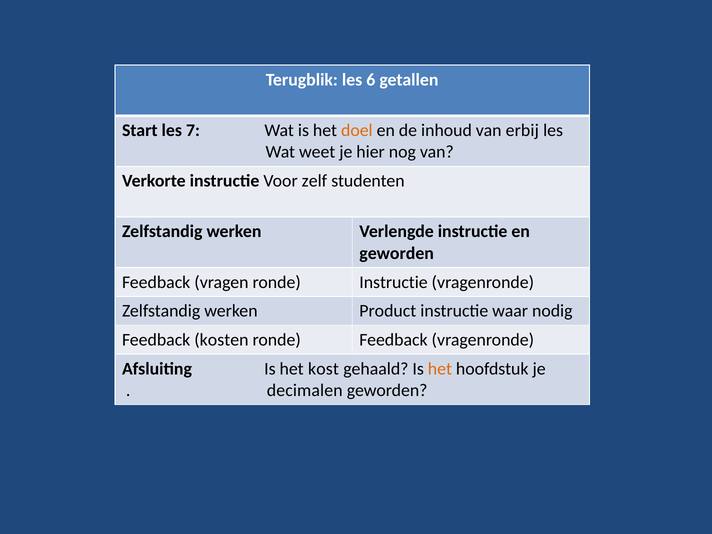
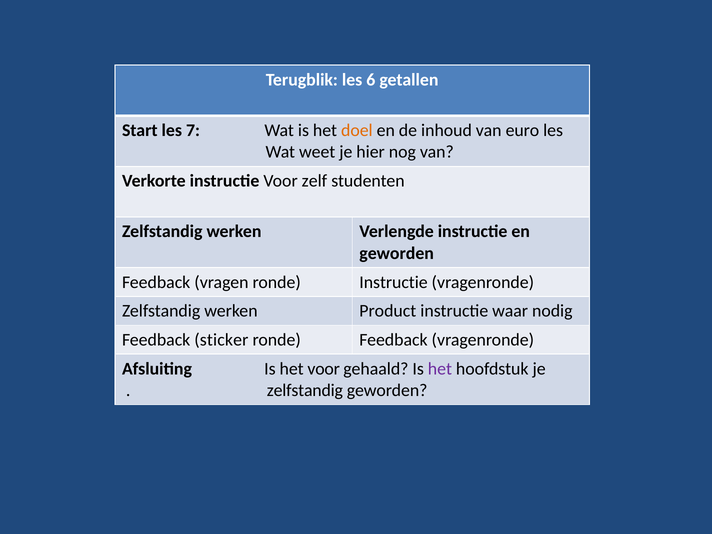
erbij: erbij -> euro
kosten: kosten -> sticker
het kost: kost -> voor
het at (440, 369) colour: orange -> purple
decimalen at (305, 391): decimalen -> zelfstandig
